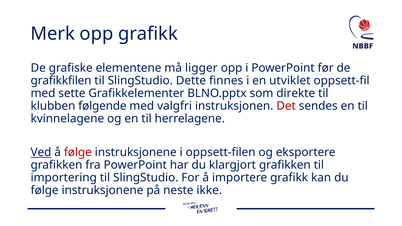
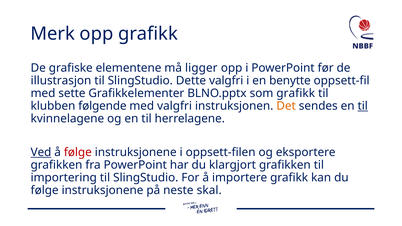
grafikkfilen: grafikkfilen -> illustrasjon
Dette finnes: finnes -> valgfri
utviklet: utviklet -> benytte
som direkte: direkte -> grafikk
Det colour: red -> orange
til at (363, 106) underline: none -> present
ikke: ikke -> skal
